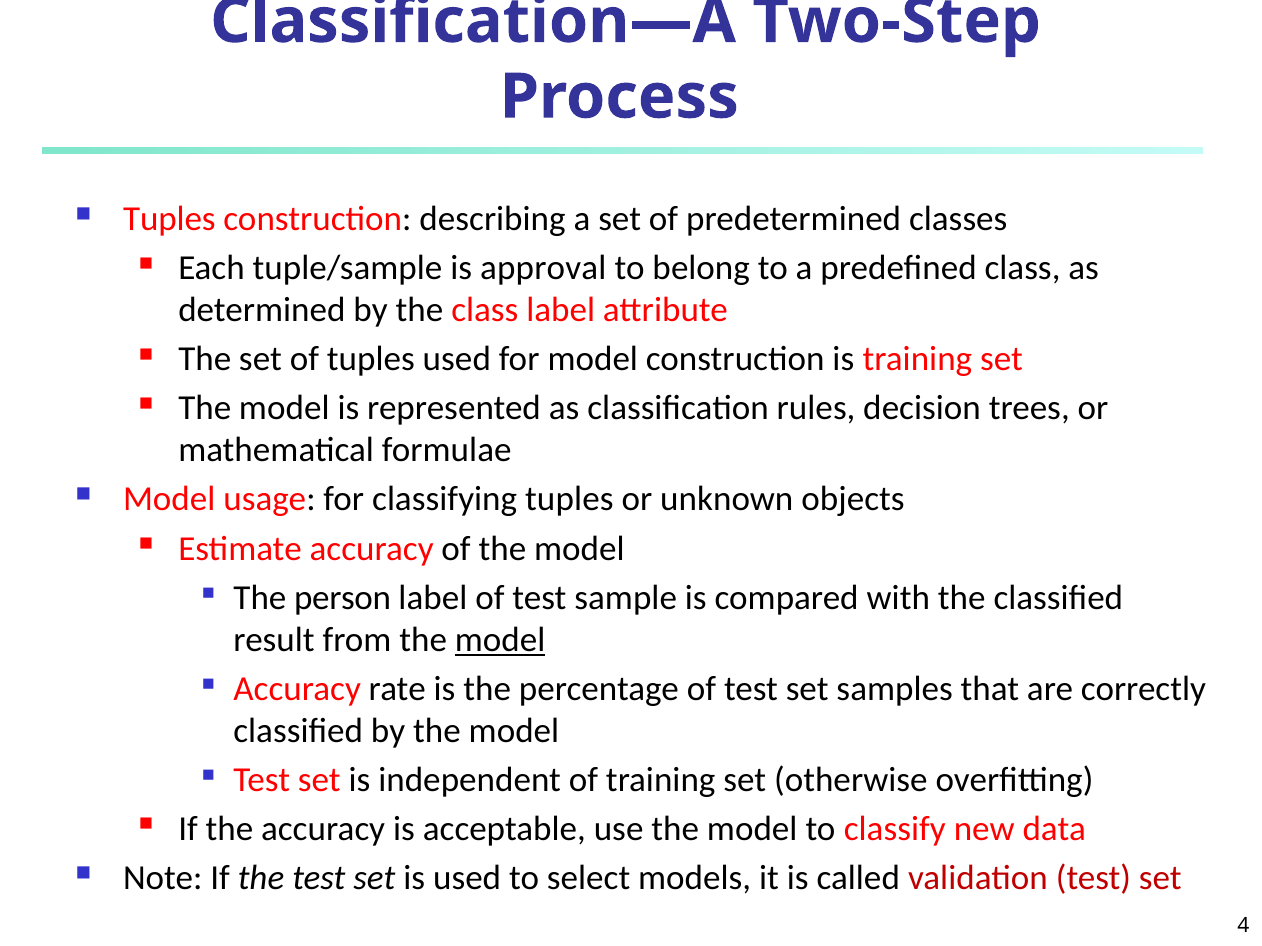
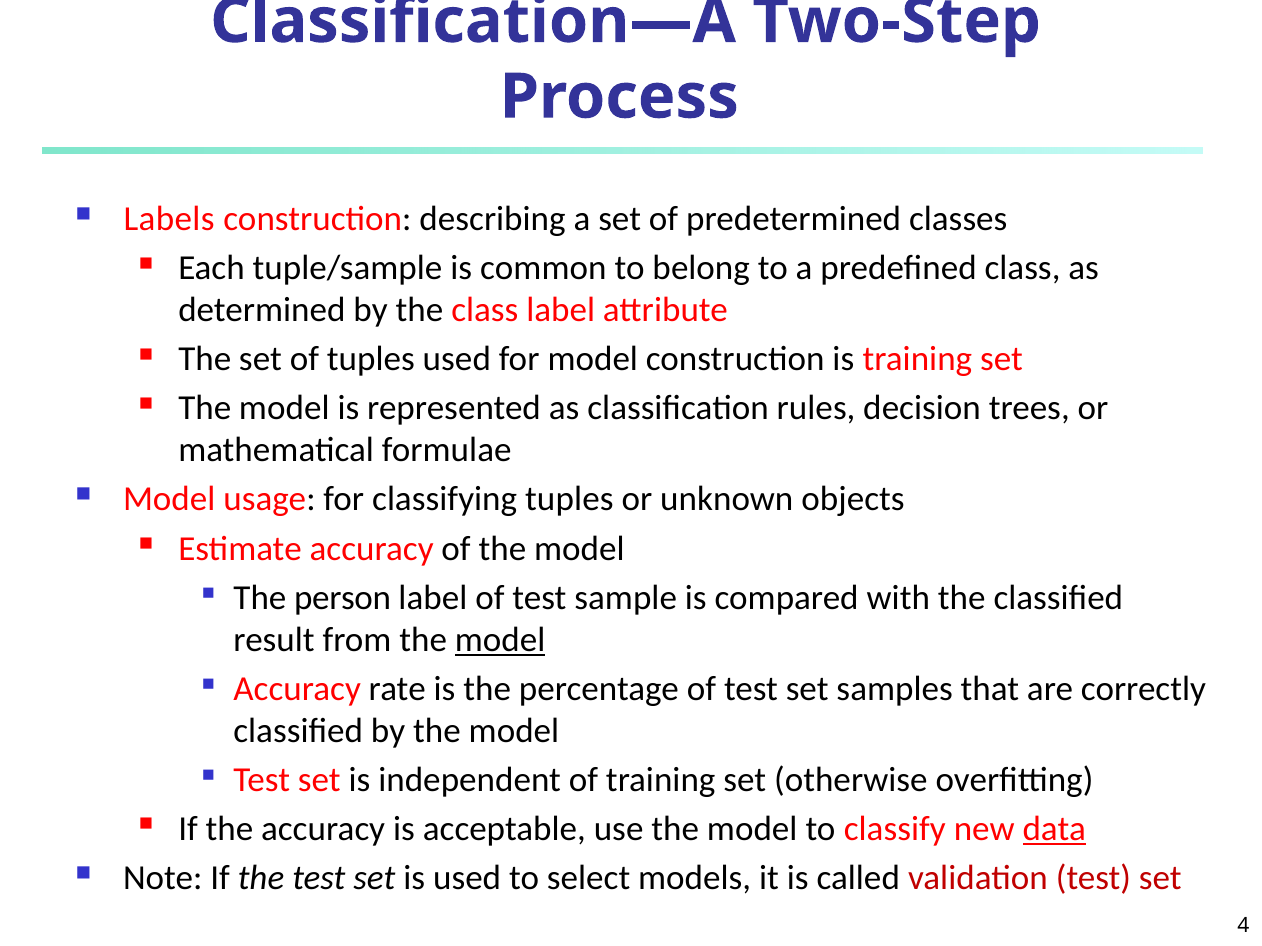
Tuples at (169, 219): Tuples -> Labels
approval: approval -> common
data underline: none -> present
